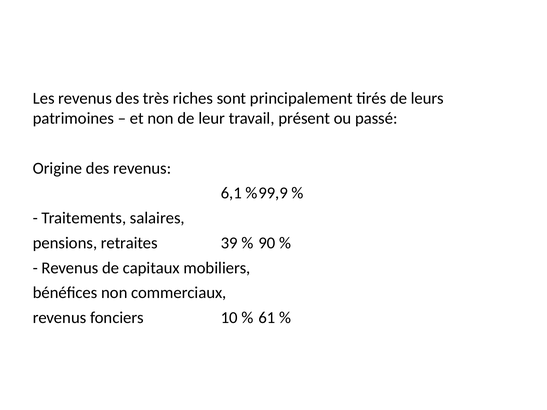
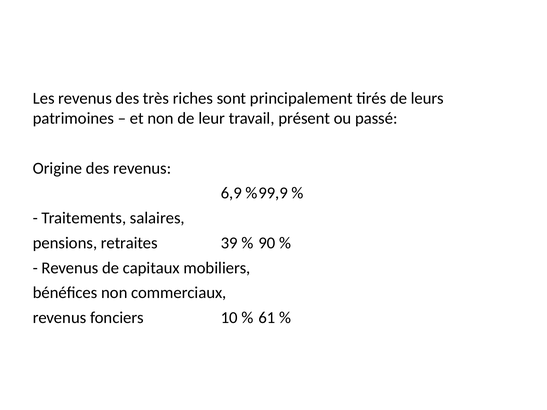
6,1: 6,1 -> 6,9
